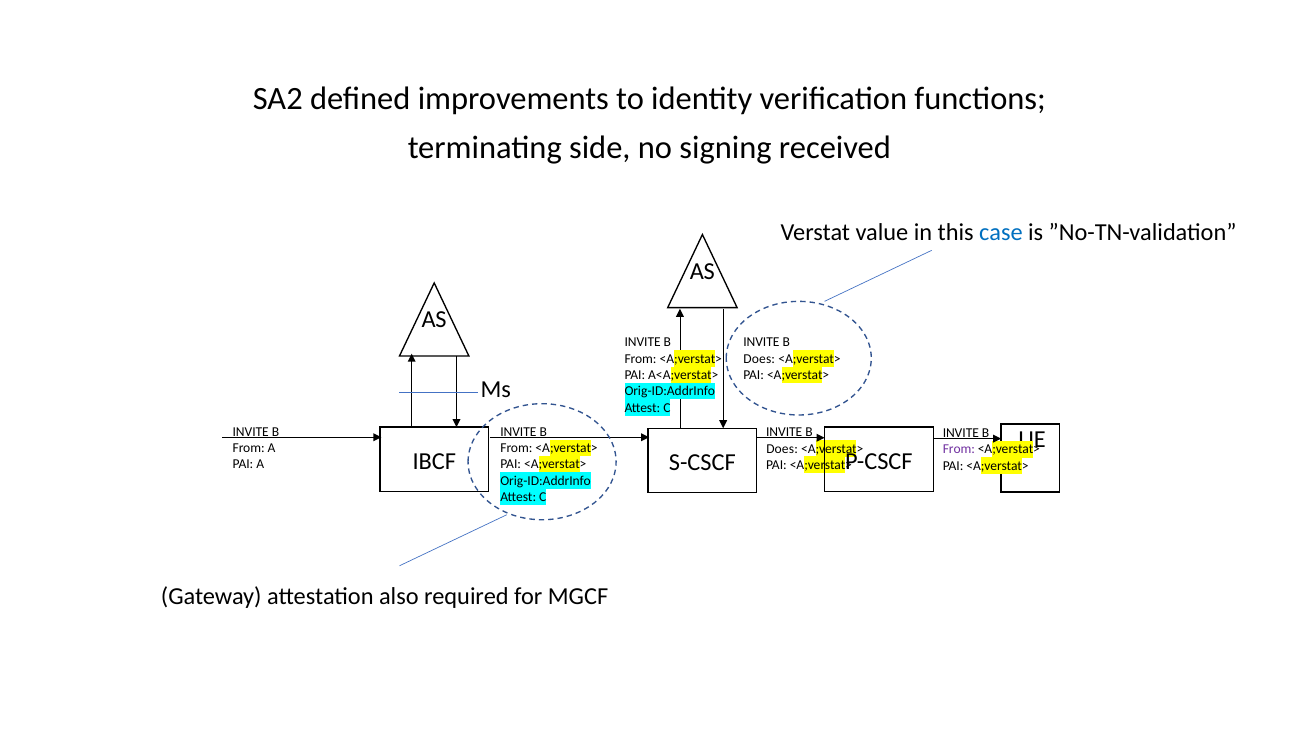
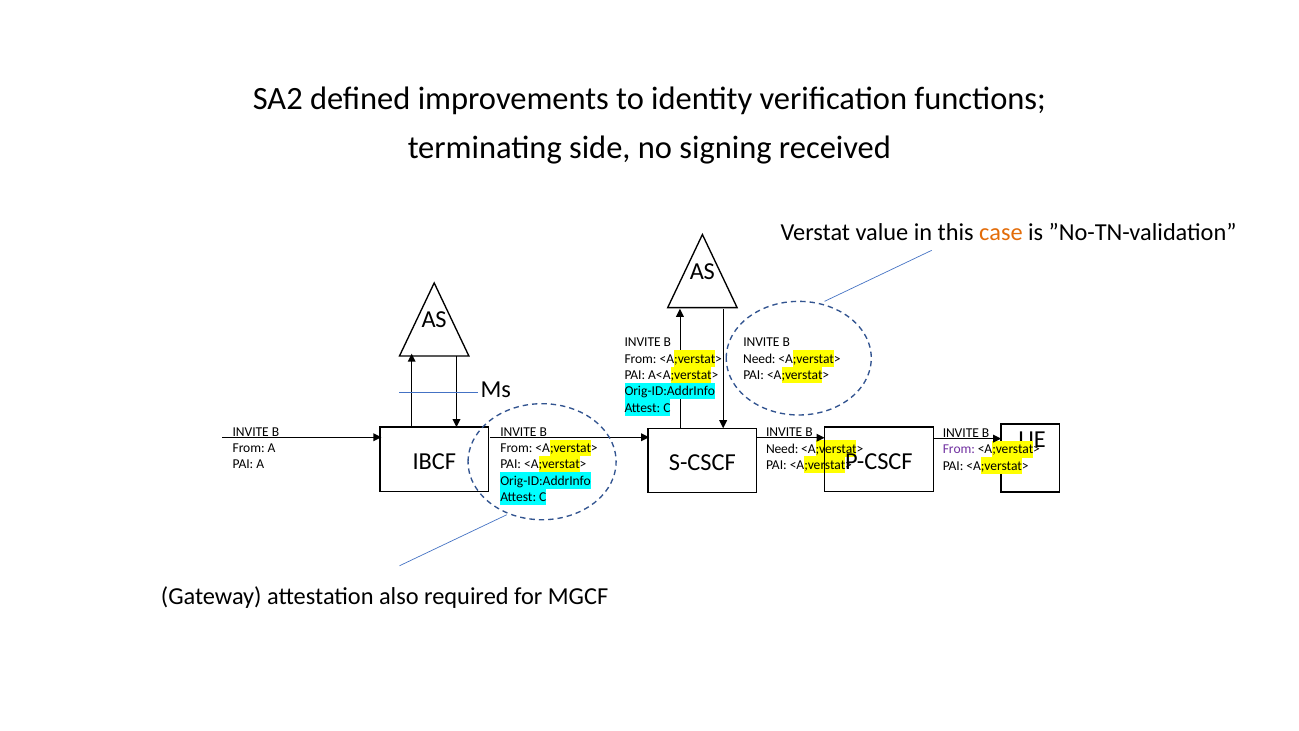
case colour: blue -> orange
Does at (759, 359): Does -> Need
Does at (782, 448): Does -> Need
